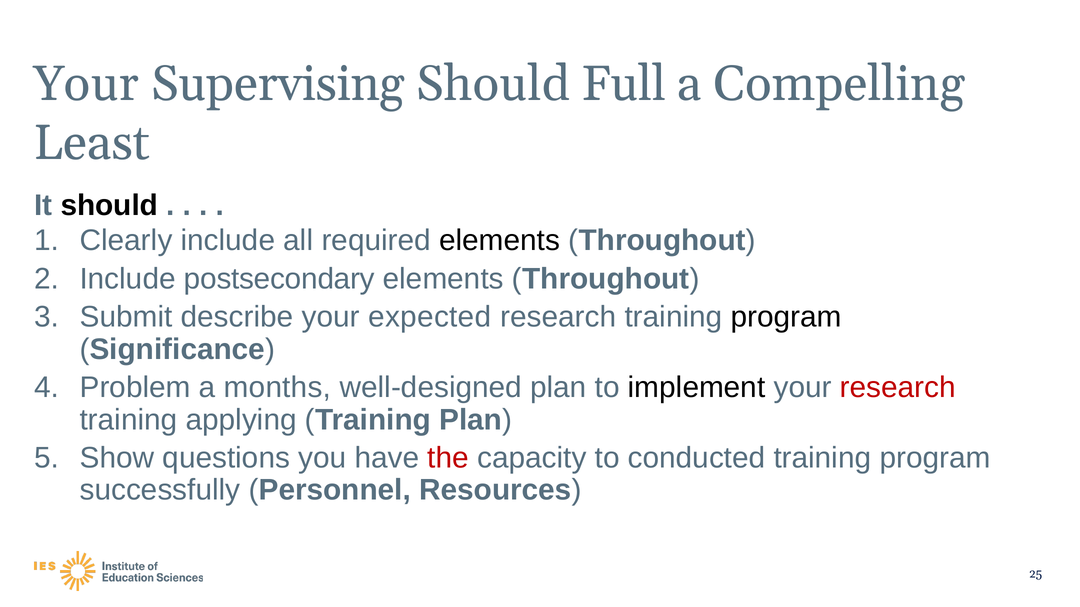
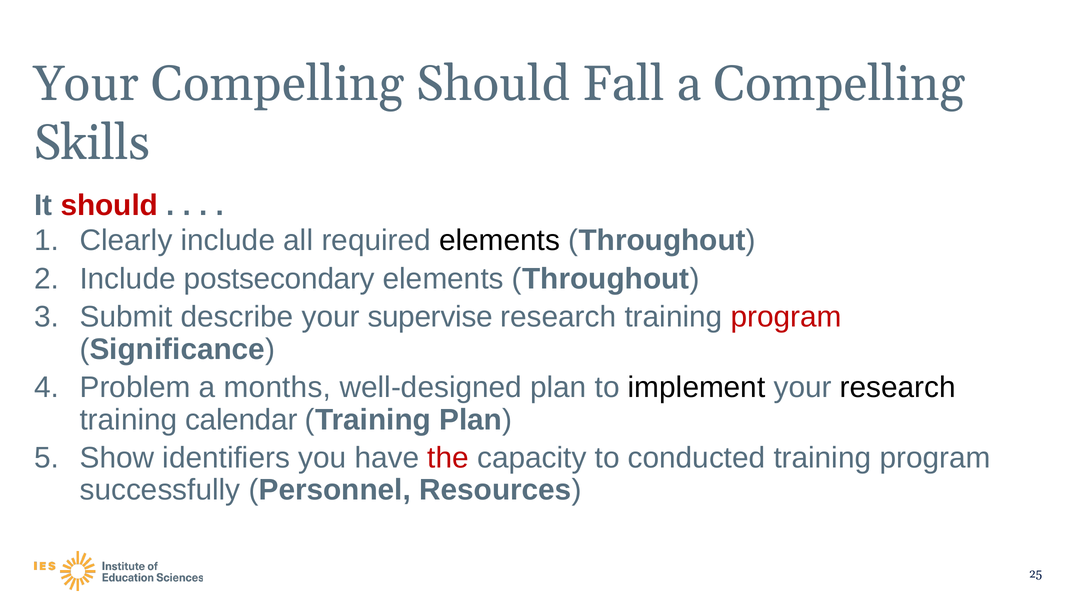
Your Supervising: Supervising -> Compelling
Full: Full -> Fall
Least: Least -> Skills
should at (109, 206) colour: black -> red
expected: expected -> supervise
program at (786, 317) colour: black -> red
research at (898, 388) colour: red -> black
applying: applying -> calendar
questions: questions -> identifiers
